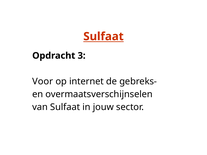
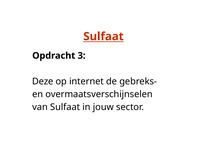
Voor: Voor -> Deze
